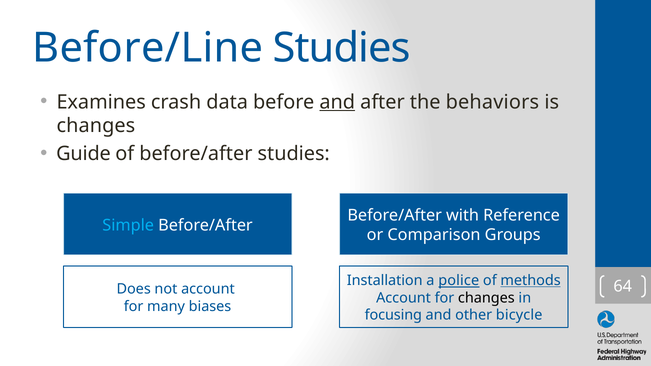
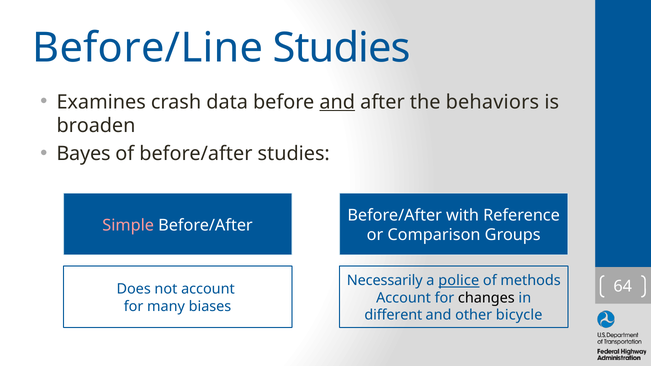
changes at (96, 126): changes -> broaden
Guide: Guide -> Bayes
Simple colour: light blue -> pink
Installation: Installation -> Necessarily
methods underline: present -> none
focusing: focusing -> different
